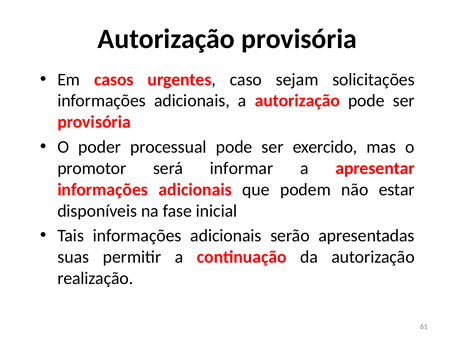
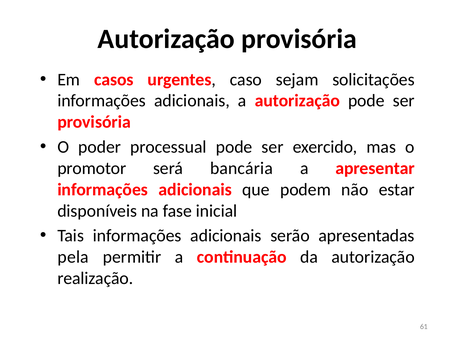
informar: informar -> bancária
suas: suas -> pela
